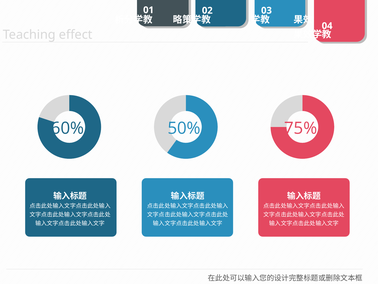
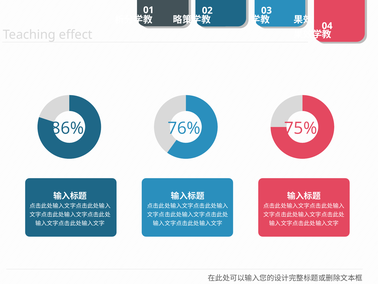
60%: 60% -> 86%
50%: 50% -> 76%
